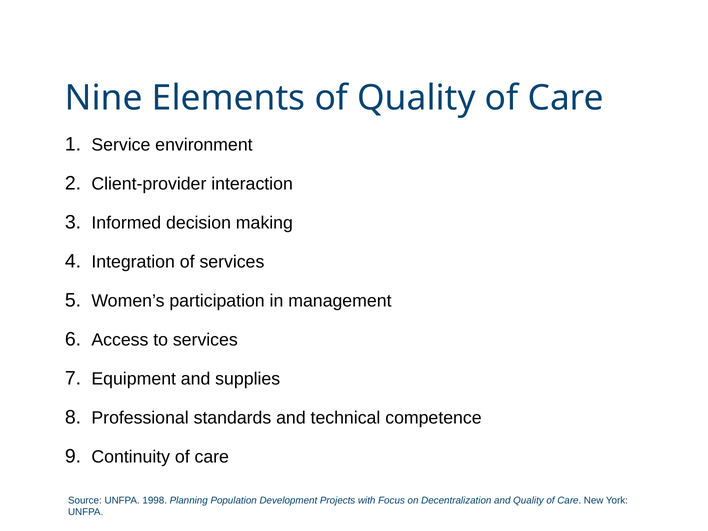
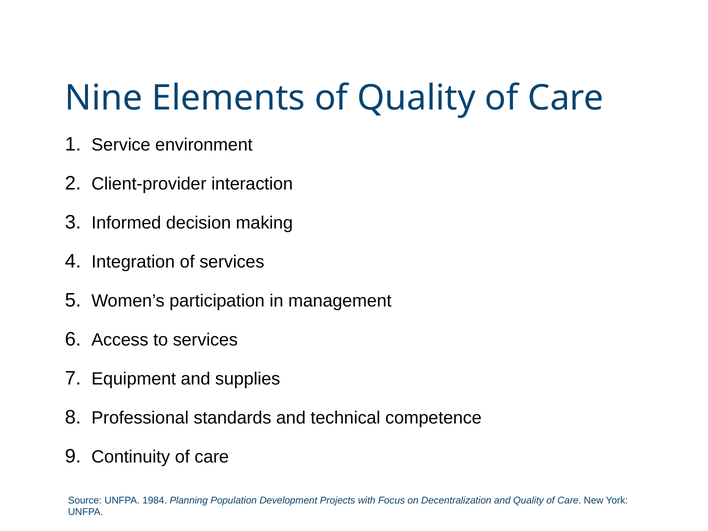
1998: 1998 -> 1984
